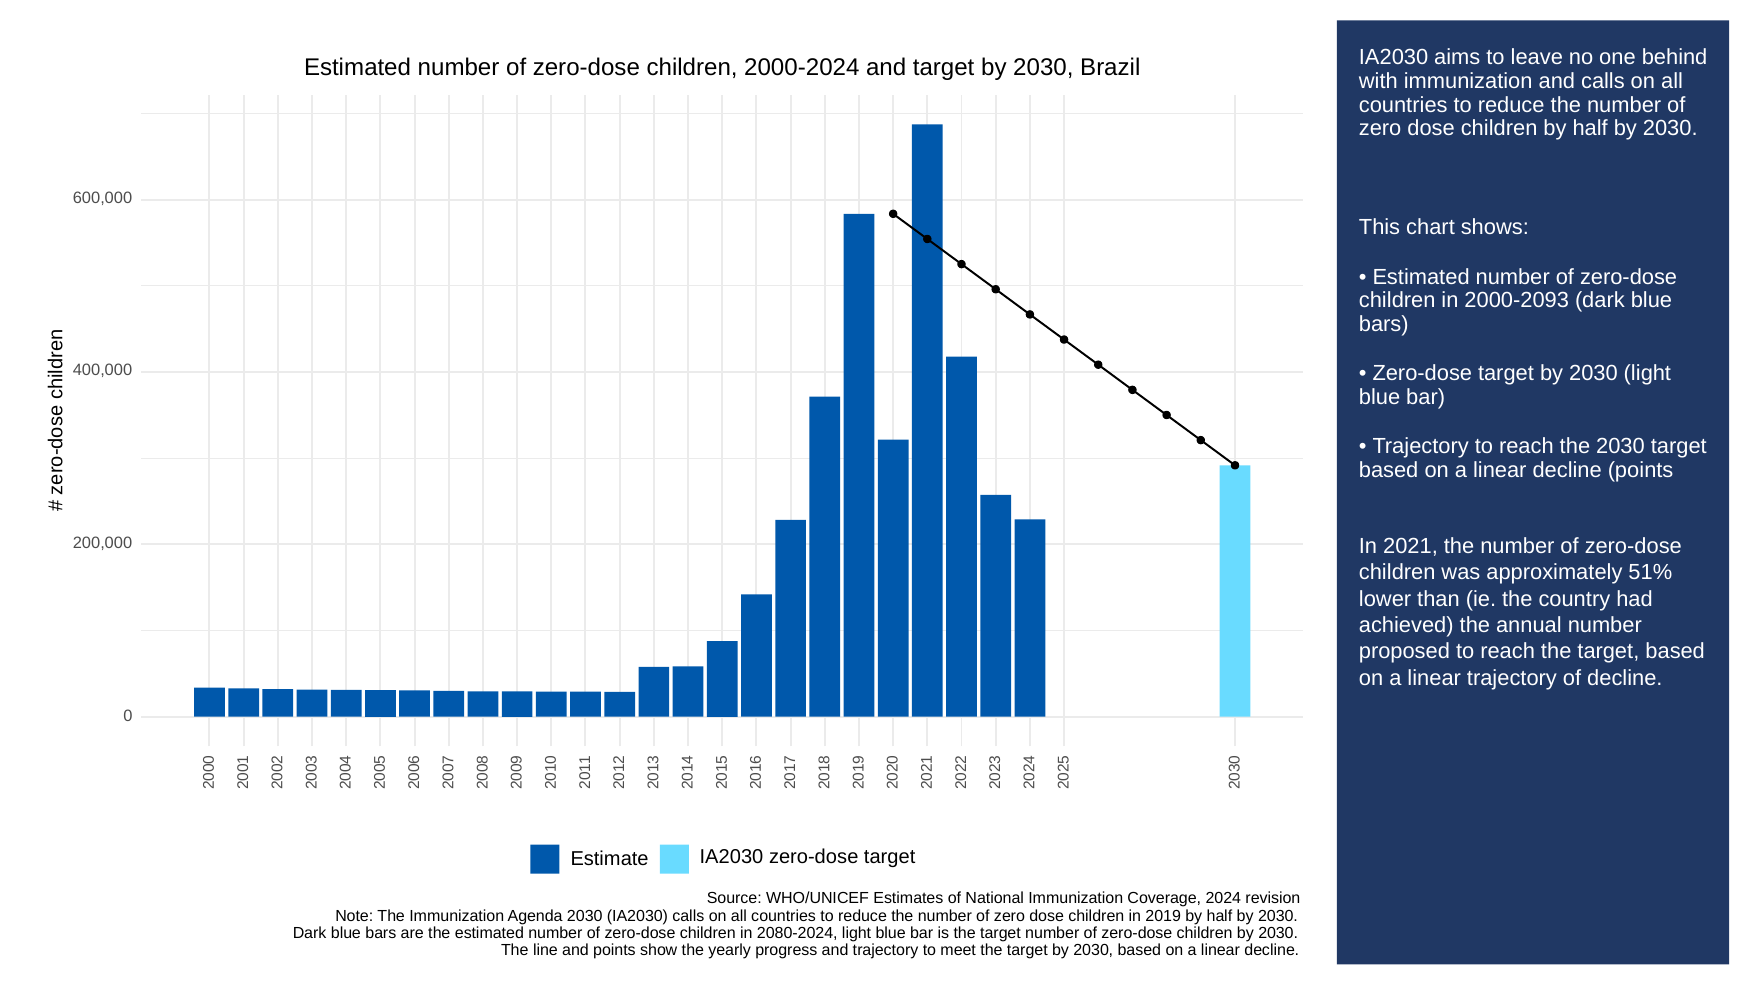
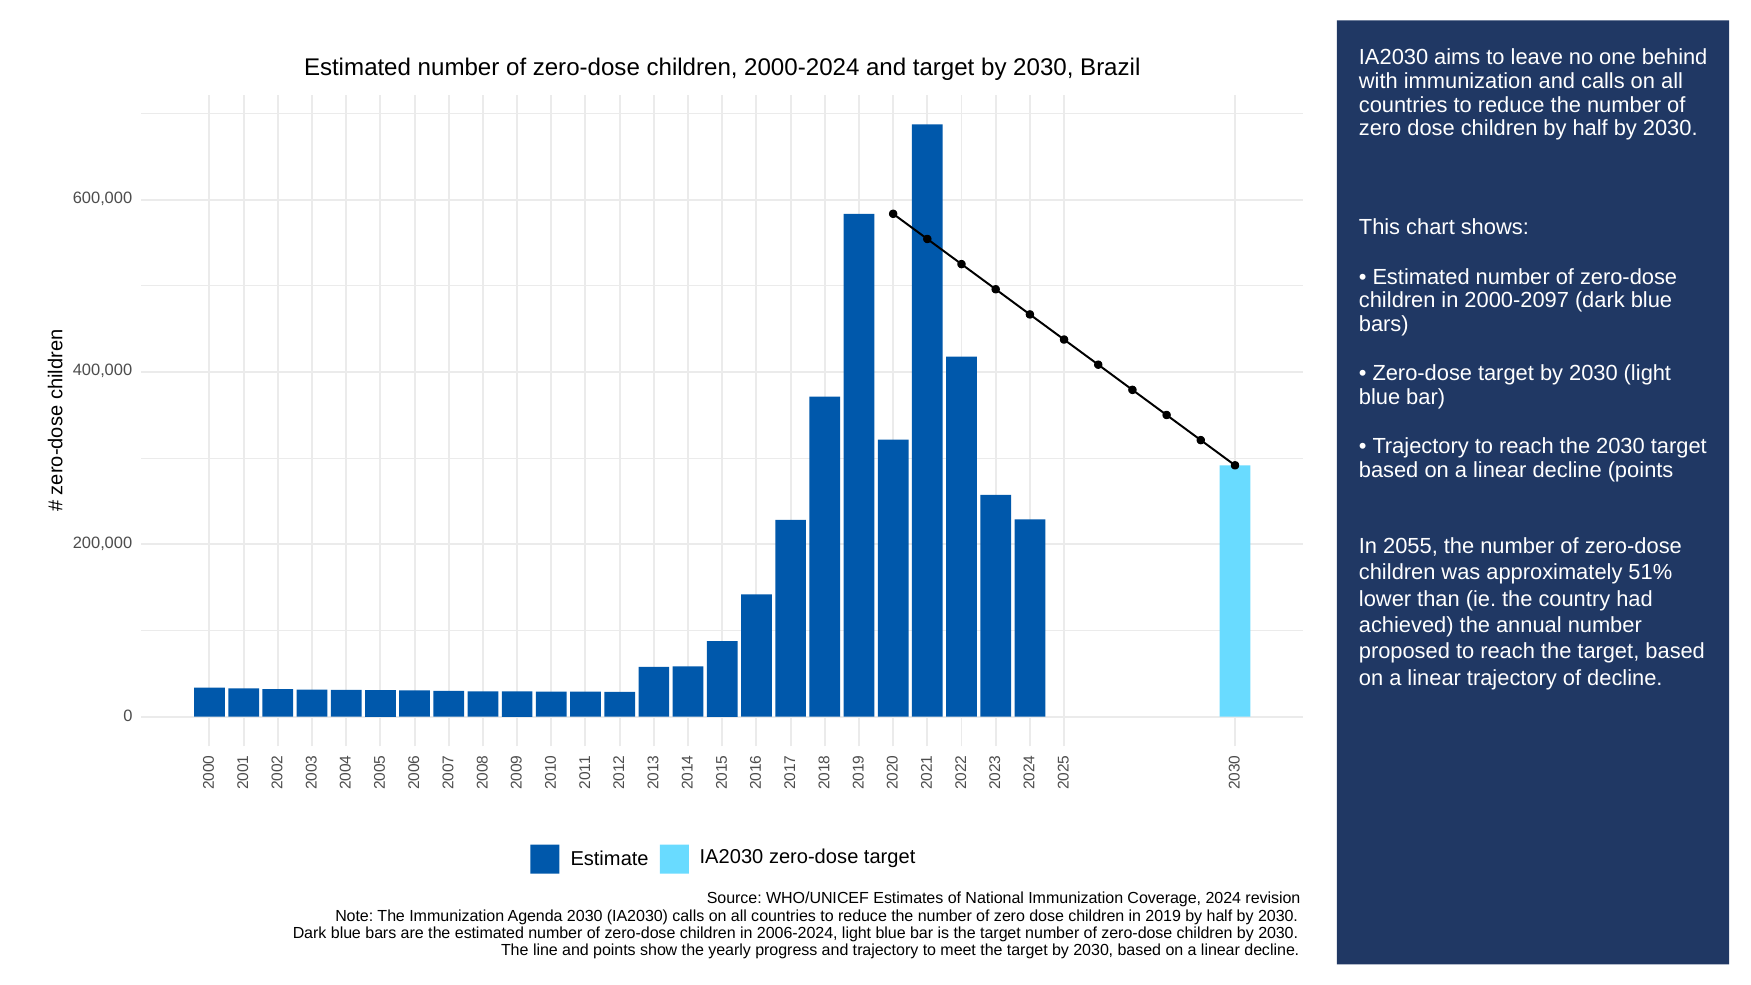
2000-2093: 2000-2093 -> 2000-2097
2021: 2021 -> 2055
2080-2024: 2080-2024 -> 2006-2024
